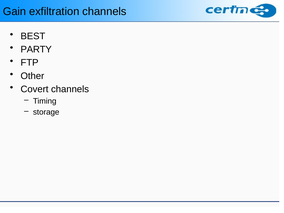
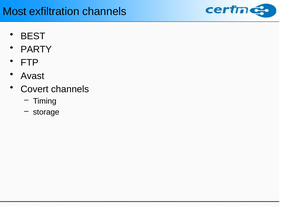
Gain: Gain -> Most
Other: Other -> Avast
